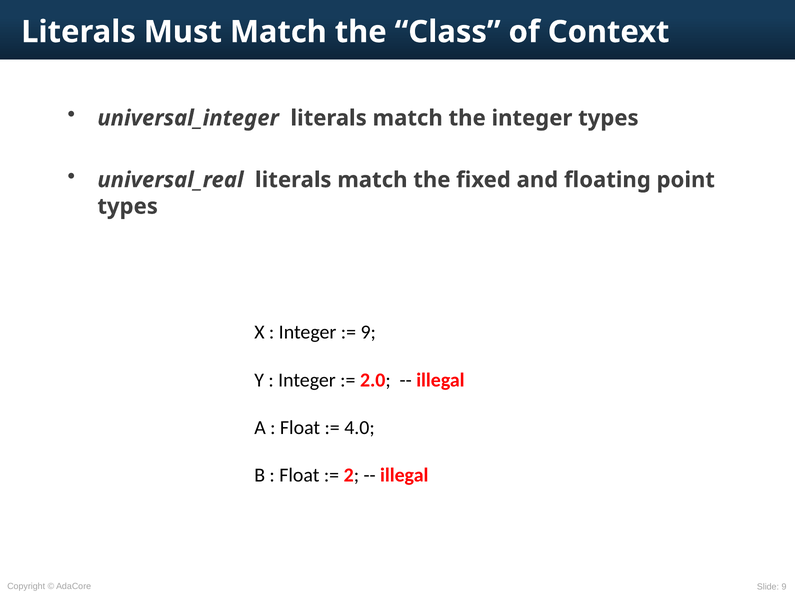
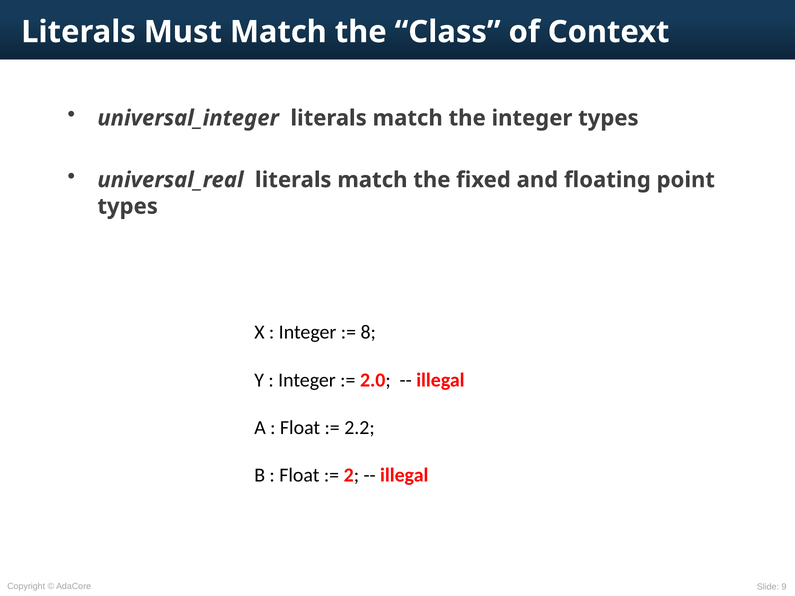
9 at (368, 332): 9 -> 8
4.0: 4.0 -> 2.2
